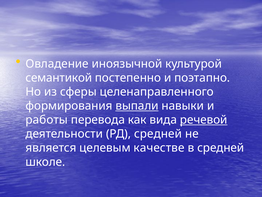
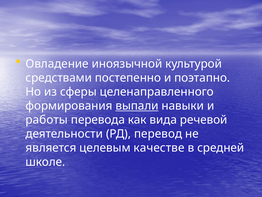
семантикой: семантикой -> средствами
речевой underline: present -> none
РД средней: средней -> перевод
